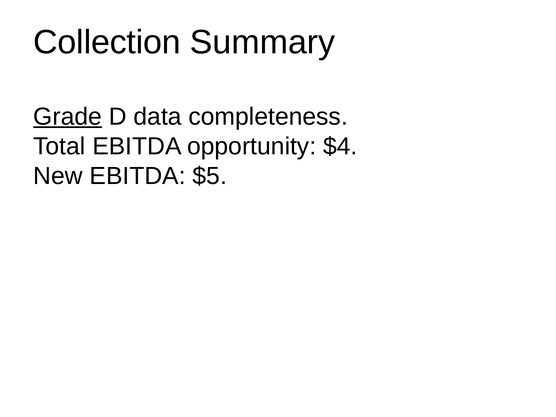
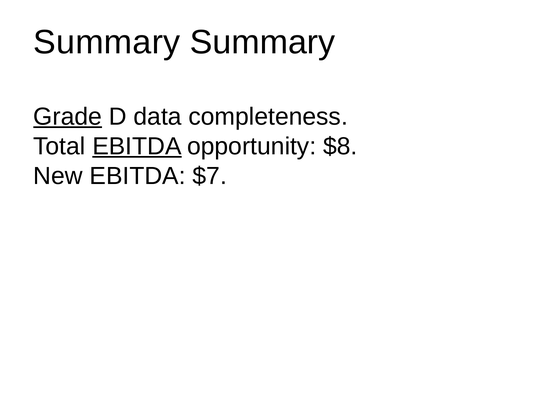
Collection at (107, 42): Collection -> Summary
EBITDA at (137, 146) underline: none -> present
$4: $4 -> $8
$5: $5 -> $7
